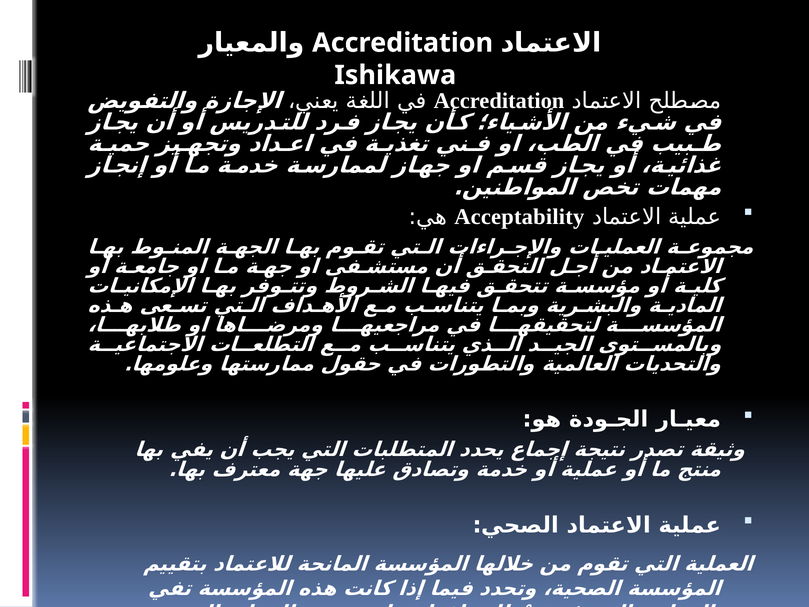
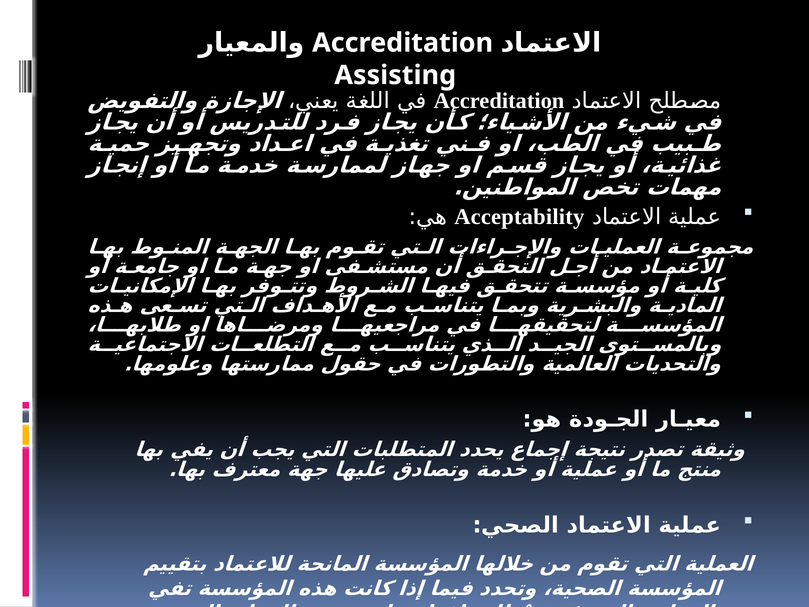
Ishikawa: Ishikawa -> Assisting
